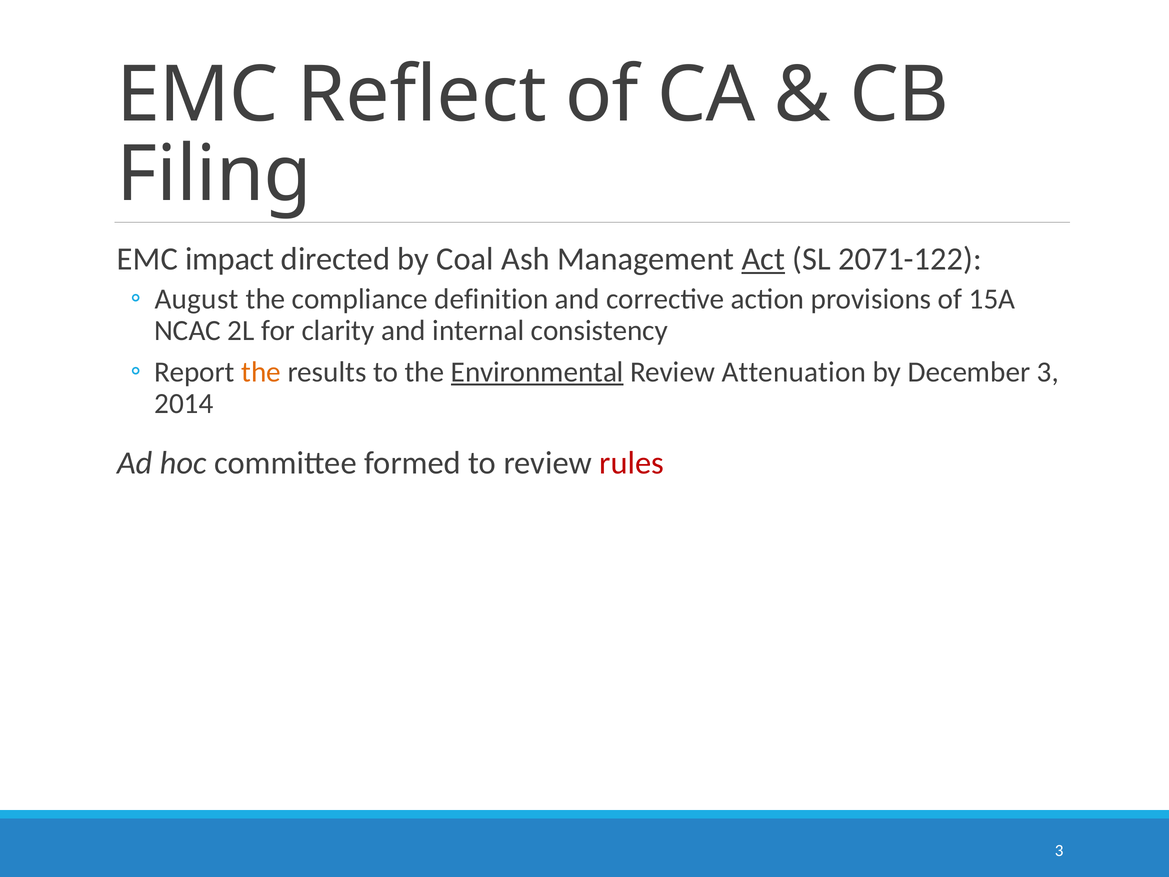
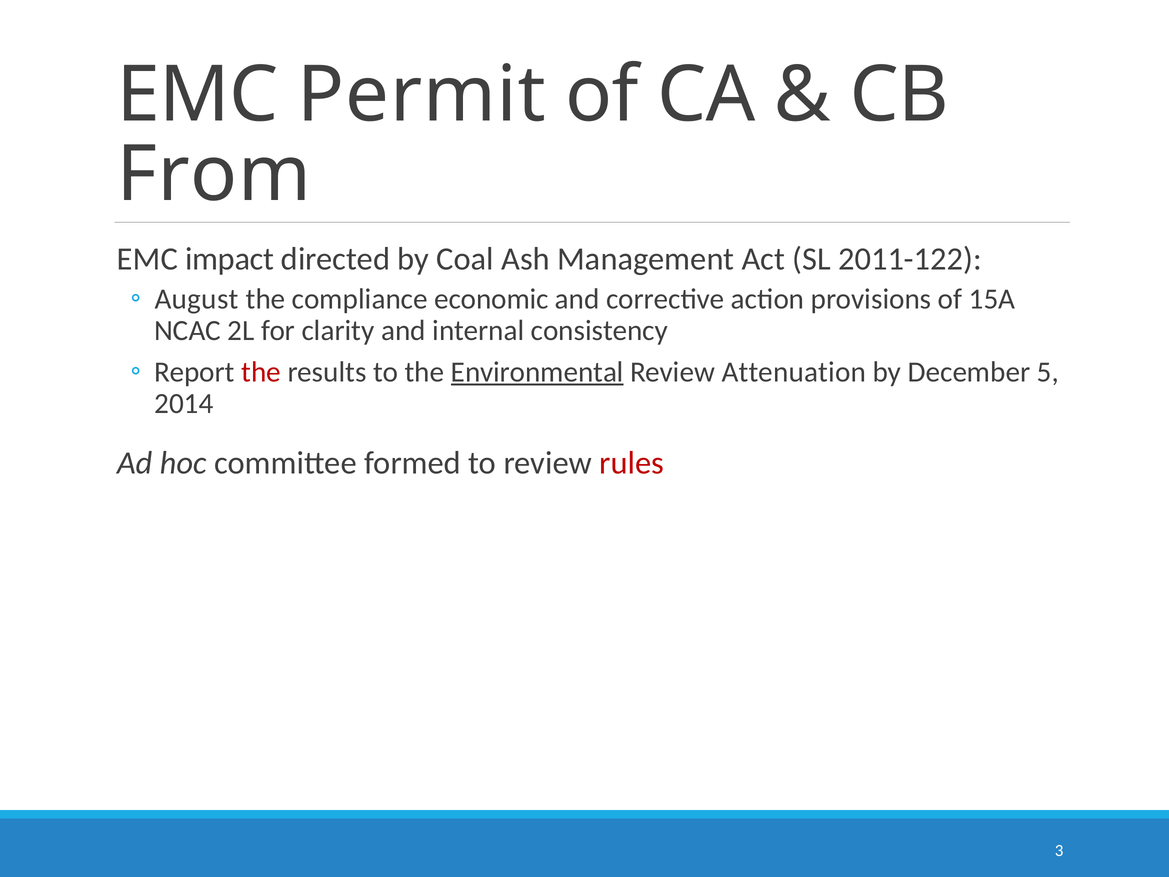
Reflect: Reflect -> Permit
Filing: Filing -> From
Act underline: present -> none
2071-122: 2071-122 -> 2011-122
definition: definition -> economic
the at (261, 372) colour: orange -> red
December 3: 3 -> 5
